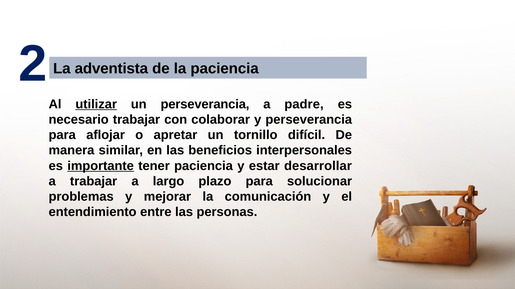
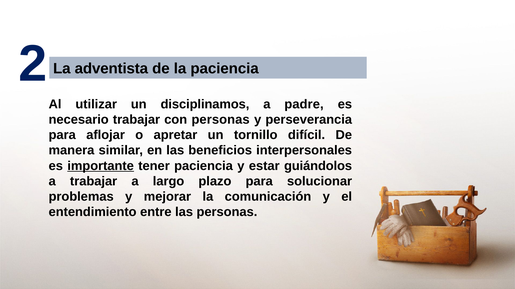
utilizar underline: present -> none
un perseverancia: perseverancia -> disciplinamos
con colaborar: colaborar -> personas
desarrollar: desarrollar -> guiándolos
